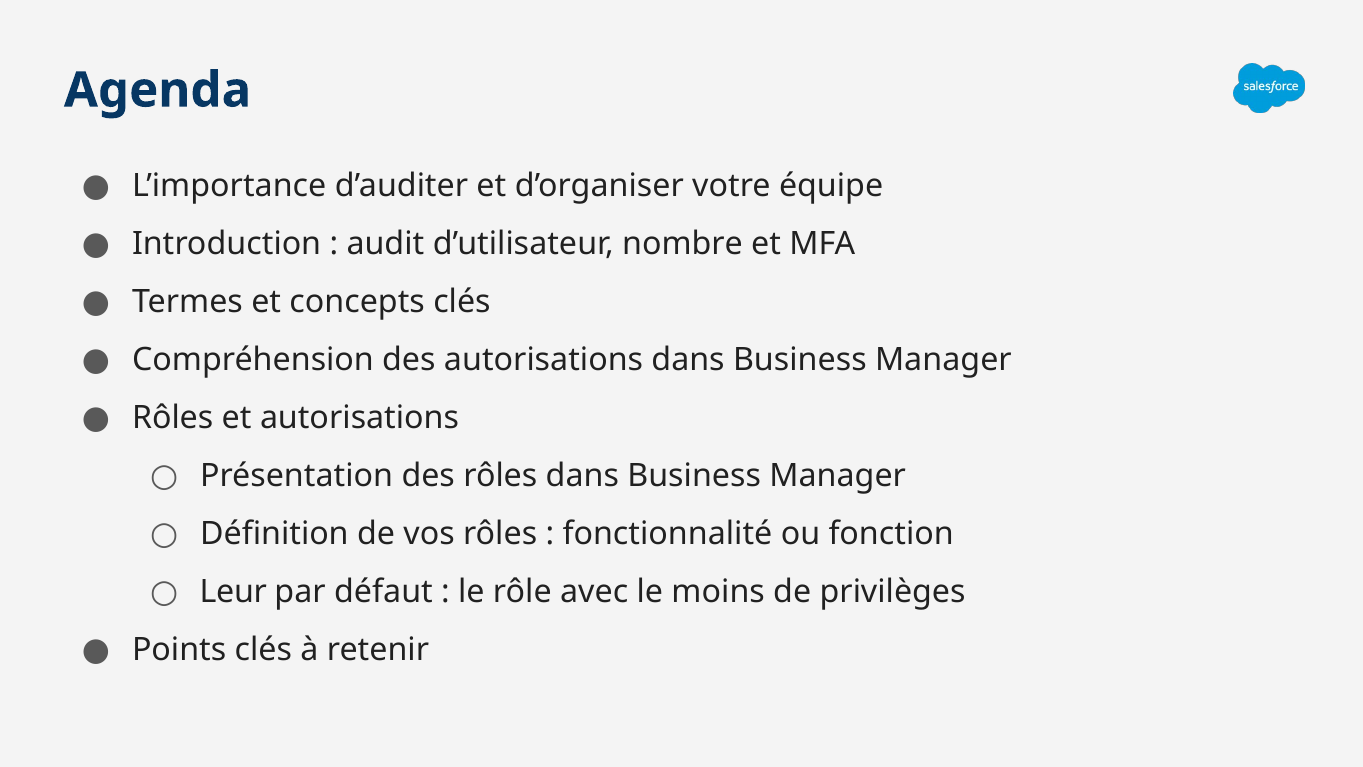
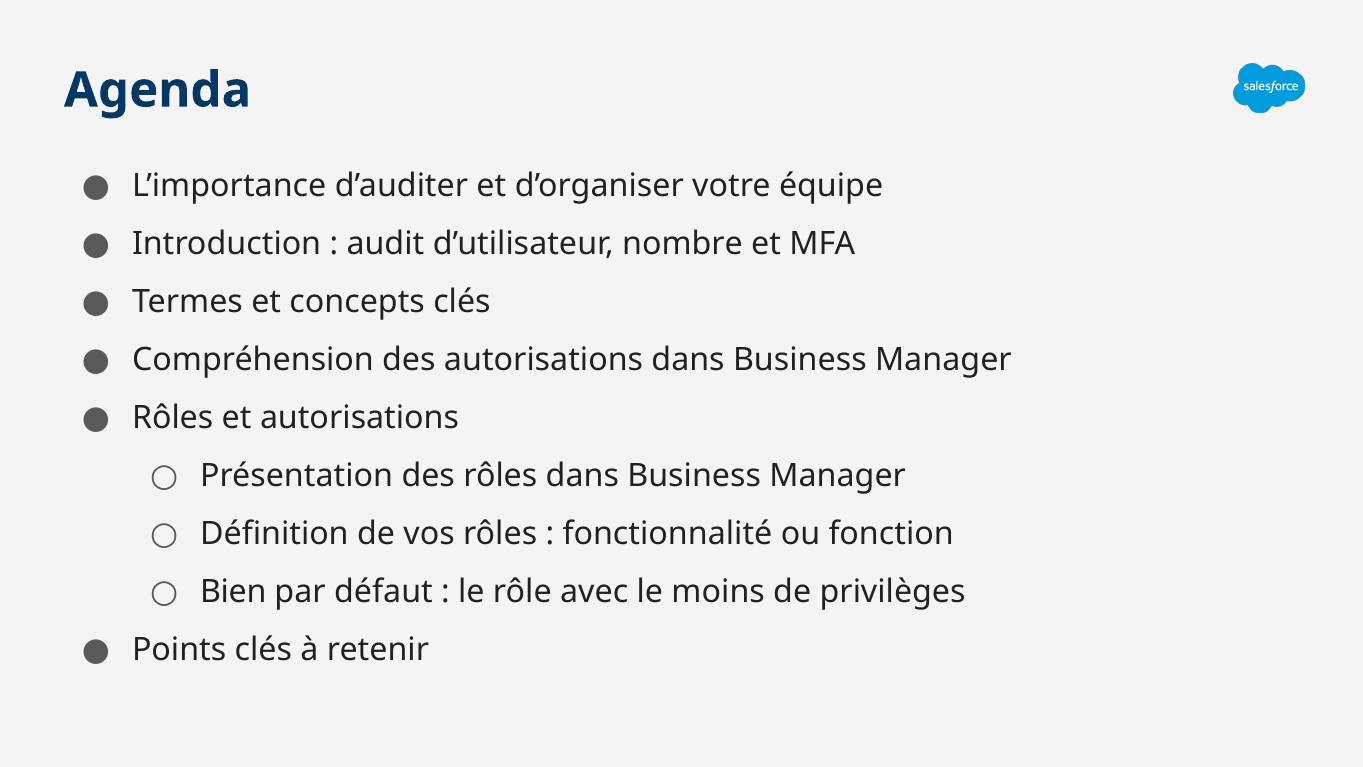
Leur: Leur -> Bien
